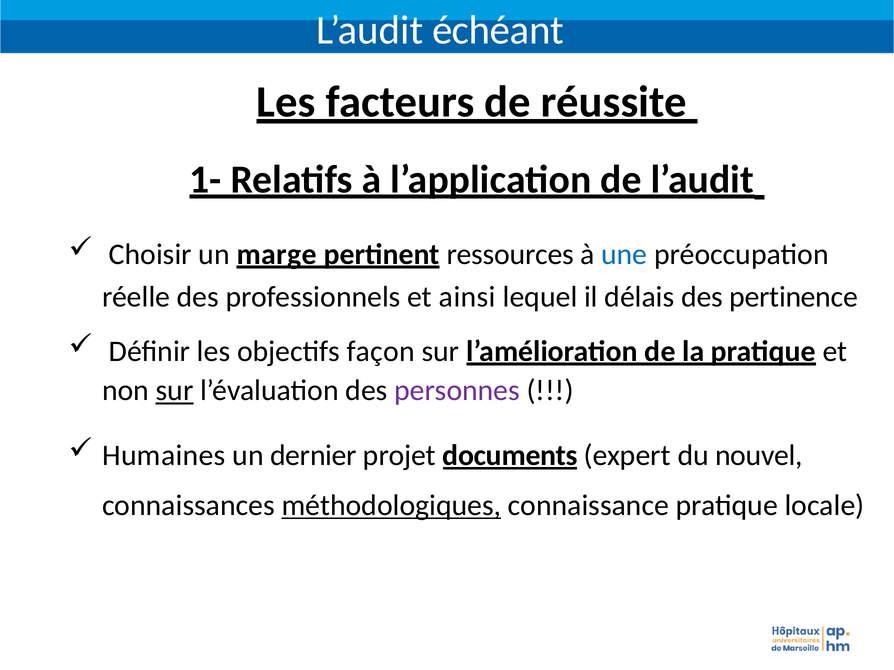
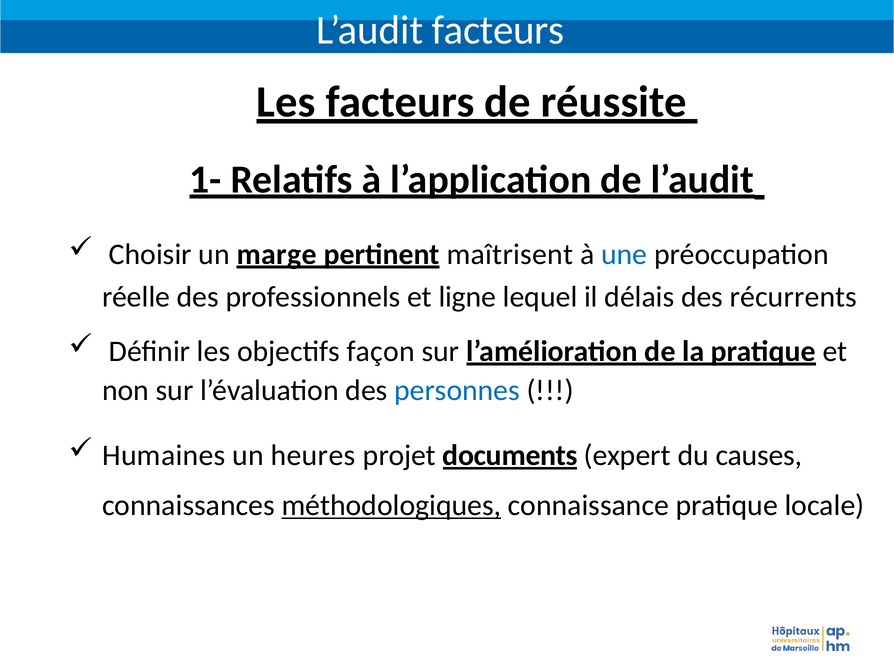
L’audit échéant: échéant -> facteurs
ressources: ressources -> maîtrisent
ainsi: ainsi -> ligne
pertinence: pertinence -> récurrents
sur at (175, 391) underline: present -> none
personnes colour: purple -> blue
dernier: dernier -> heures
nouvel: nouvel -> causes
